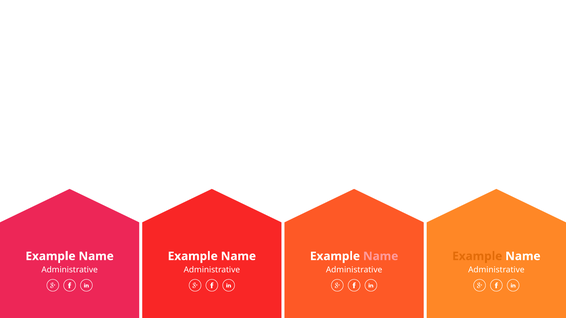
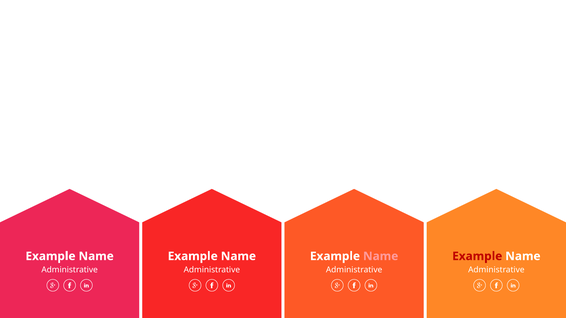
Example at (477, 257) colour: orange -> red
